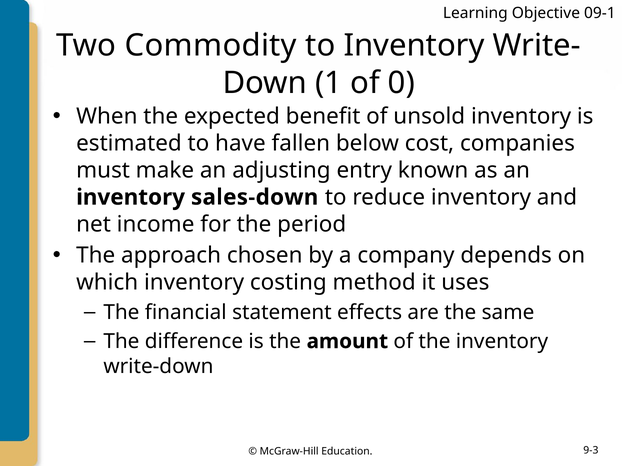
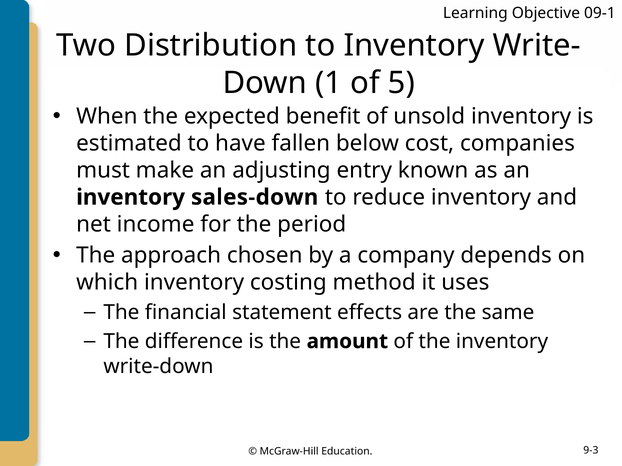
Commodity: Commodity -> Distribution
0: 0 -> 5
